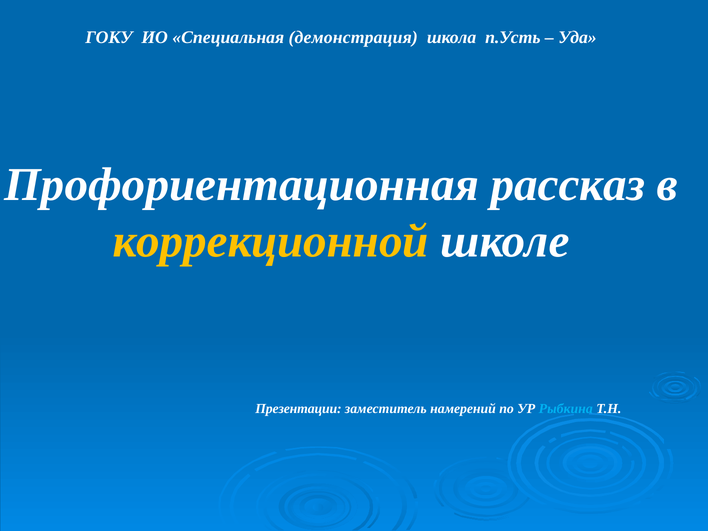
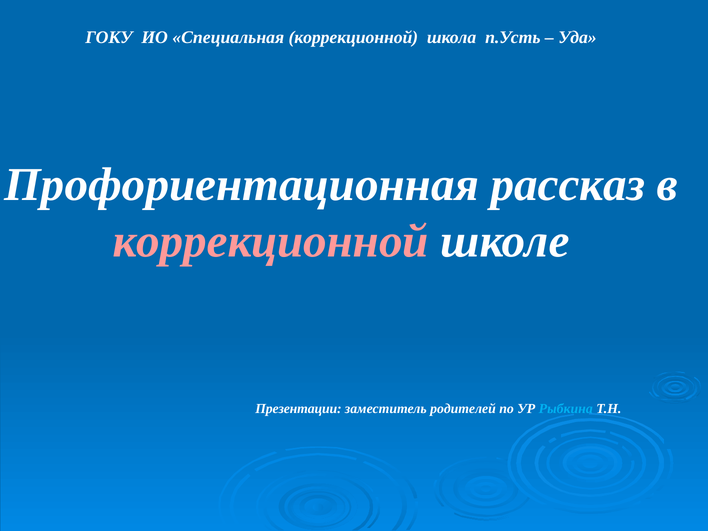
Специальная демонстрация: демонстрация -> коррекционной
коррекционной at (271, 241) colour: yellow -> pink
намерений: намерений -> родителей
